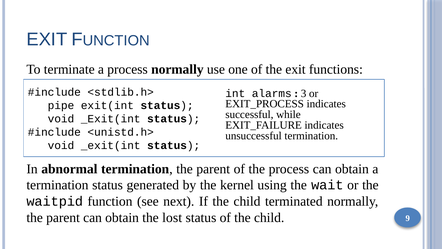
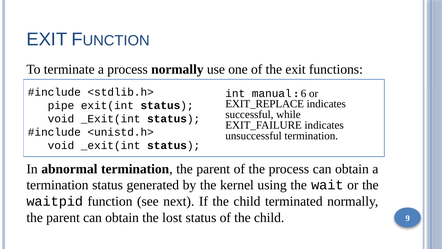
alarms: alarms -> manual
3: 3 -> 6
EXIT_PROCESS: EXIT_PROCESS -> EXIT_REPLACE
